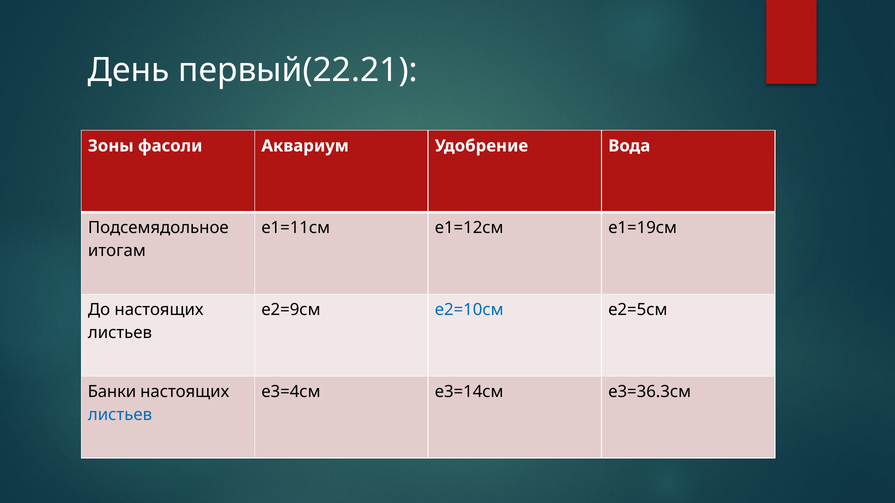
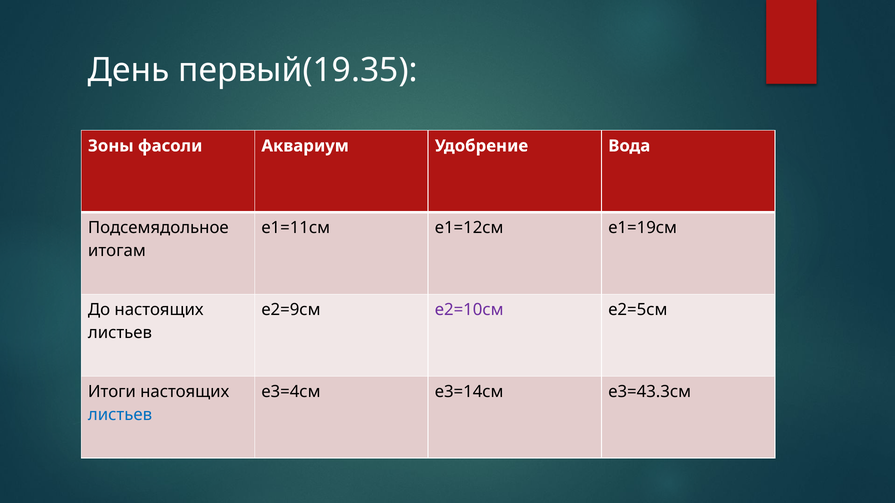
первый(22.21: первый(22.21 -> первый(19.35
е2=10см colour: blue -> purple
Банки: Банки -> Итоги
е3=36.3см: е3=36.3см -> е3=43.3см
